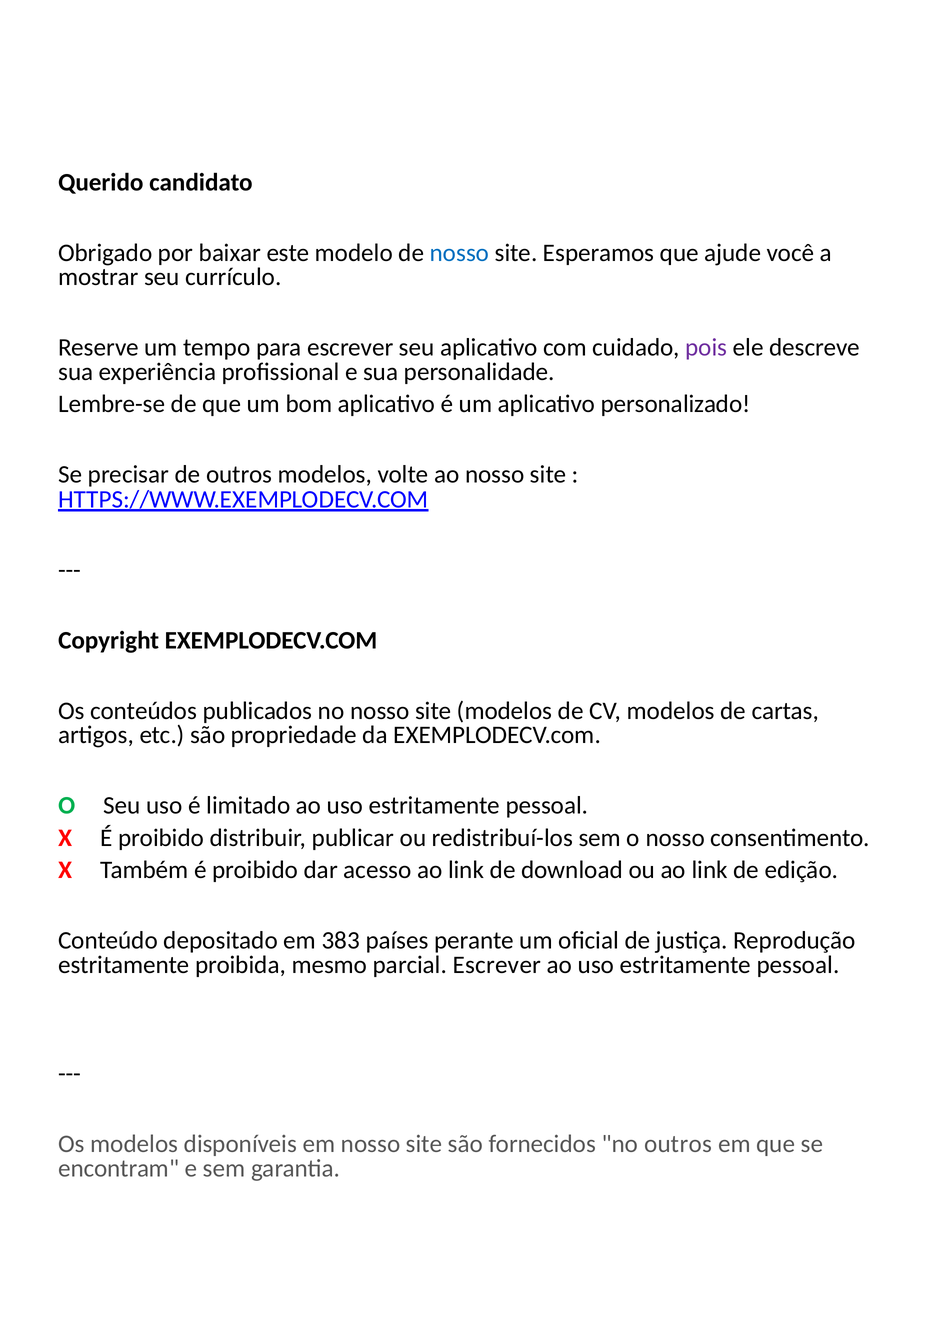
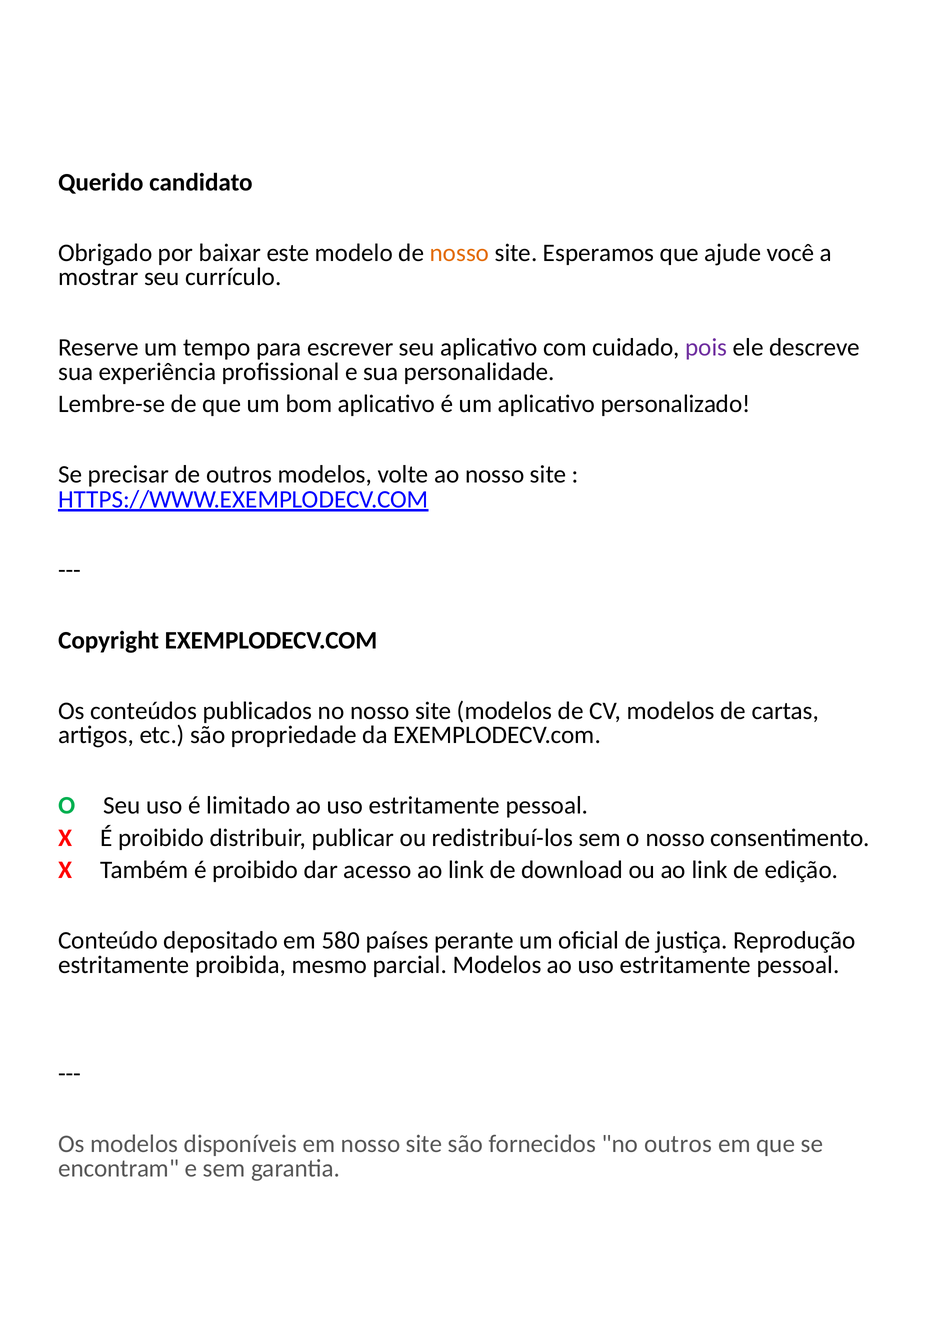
nosso at (460, 253) colour: blue -> orange
383: 383 -> 580
parcial Escrever: Escrever -> Modelos
